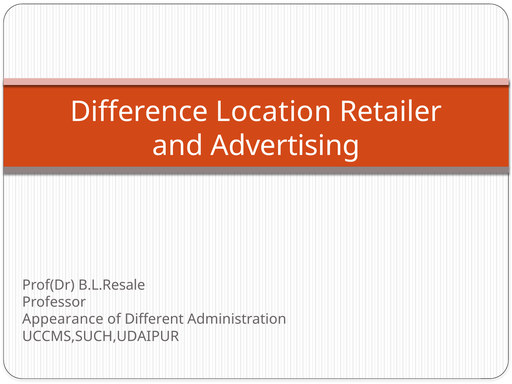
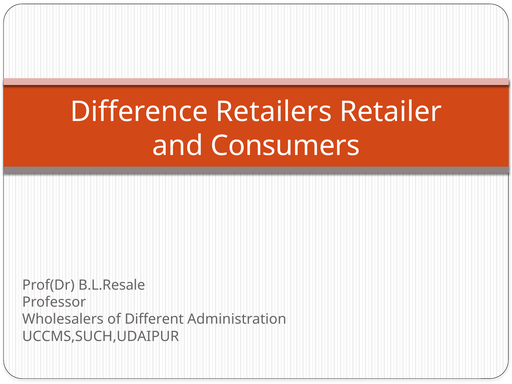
Location: Location -> Retailers
Advertising: Advertising -> Consumers
Appearance: Appearance -> Wholesalers
